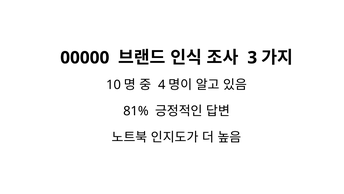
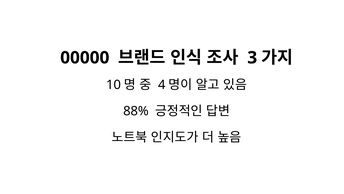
81%: 81% -> 88%
